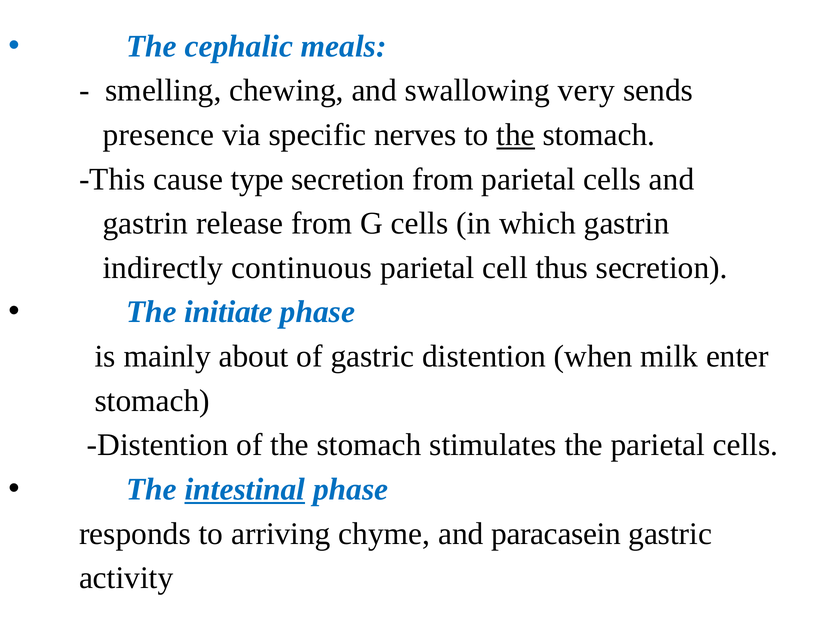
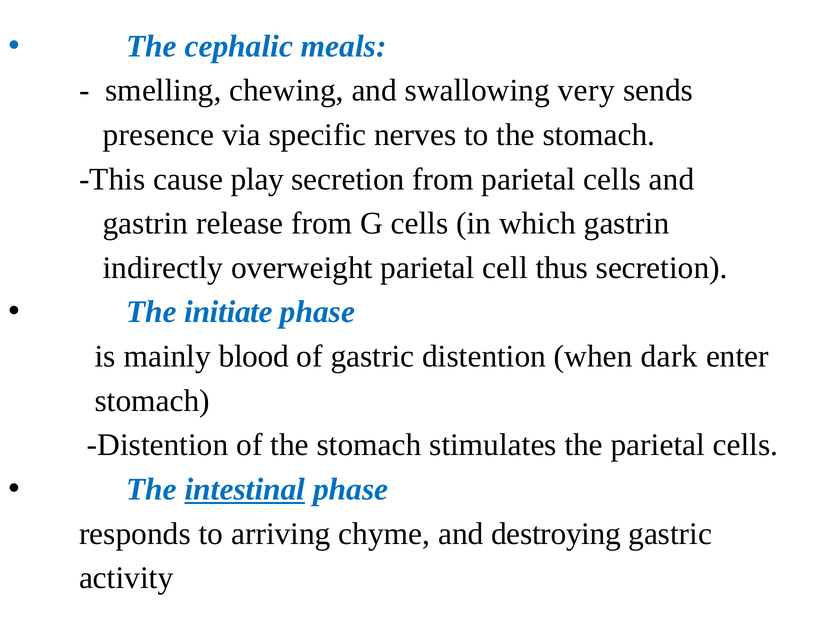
the at (516, 135) underline: present -> none
type: type -> play
continuous: continuous -> overweight
about: about -> blood
milk: milk -> dark
paracasein: paracasein -> destroying
